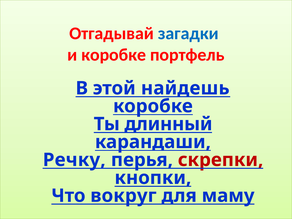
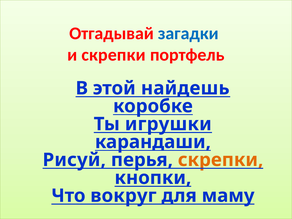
и коробке: коробке -> скрепки
длинный: длинный -> игрушки
Речку: Речку -> Рисуй
скрепки at (221, 160) colour: red -> orange
